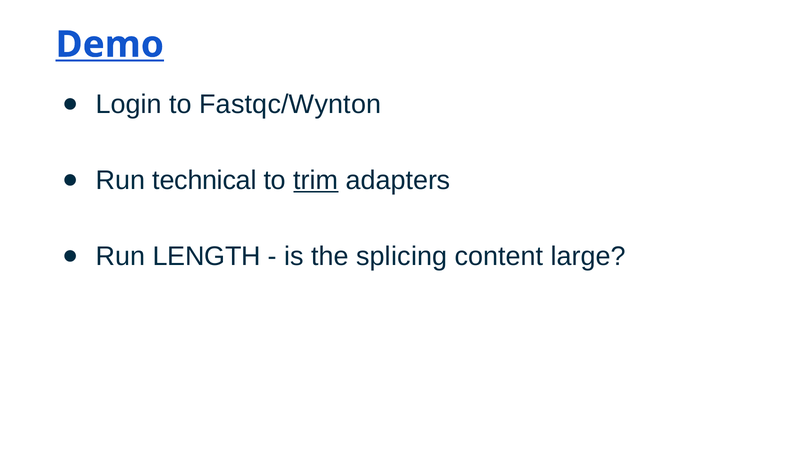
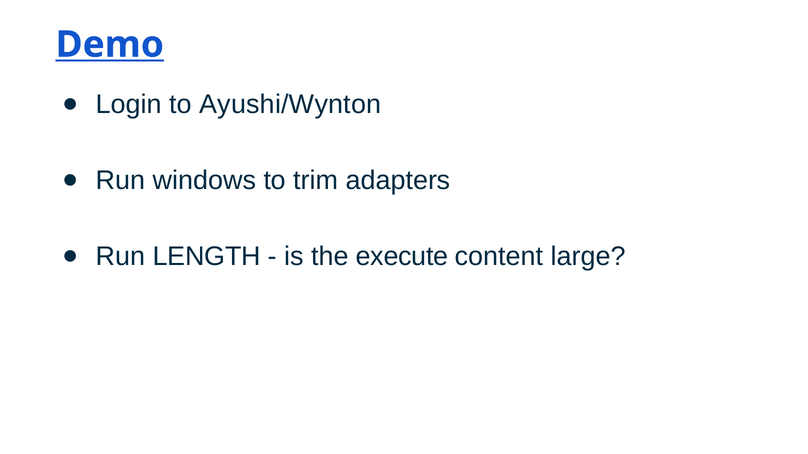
Fastqc/Wynton: Fastqc/Wynton -> Ayushi/Wynton
technical: technical -> windows
trim underline: present -> none
splicing: splicing -> execute
